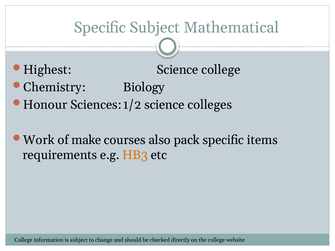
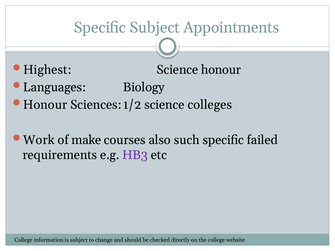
Mathematical: Mathematical -> Appointments
Science college: college -> honour
Chemistry: Chemistry -> Languages
pack: pack -> such
items: items -> failed
HB3 colour: orange -> purple
